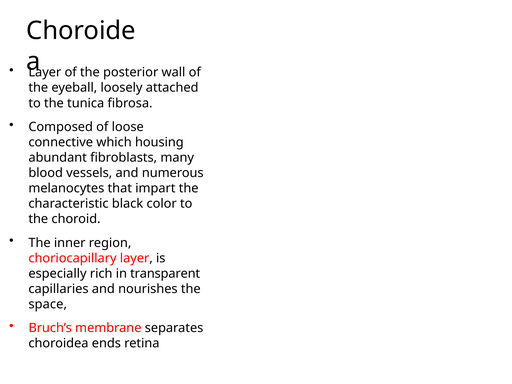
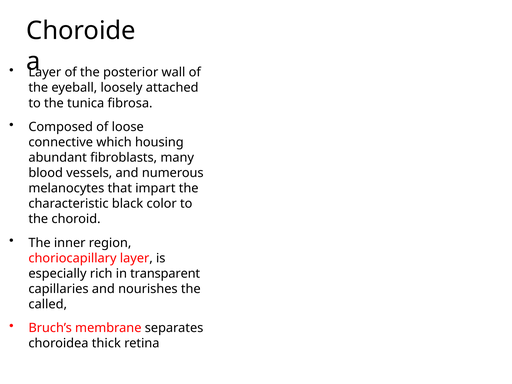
space: space -> called
ends: ends -> thick
